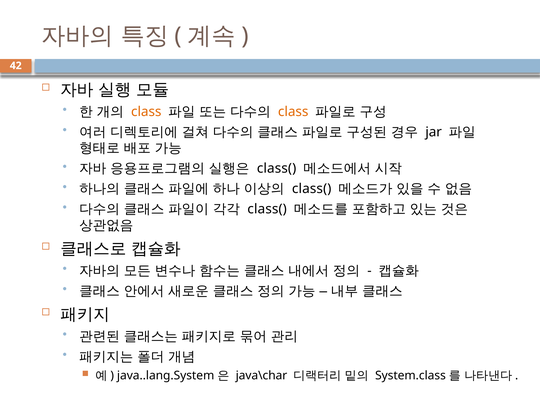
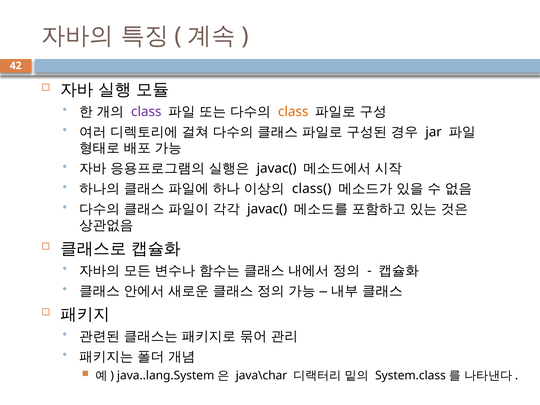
class at (146, 112) colour: orange -> purple
class( at (277, 168): class( -> javac(
class( at (267, 209): class( -> javac(
